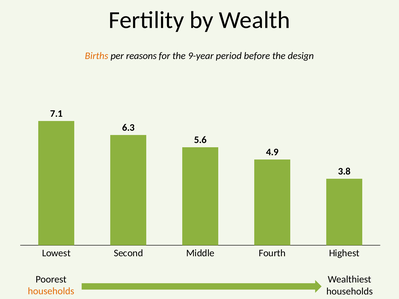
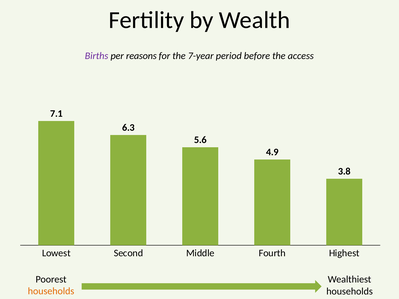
Births colour: orange -> purple
9-year: 9-year -> 7-year
design: design -> access
